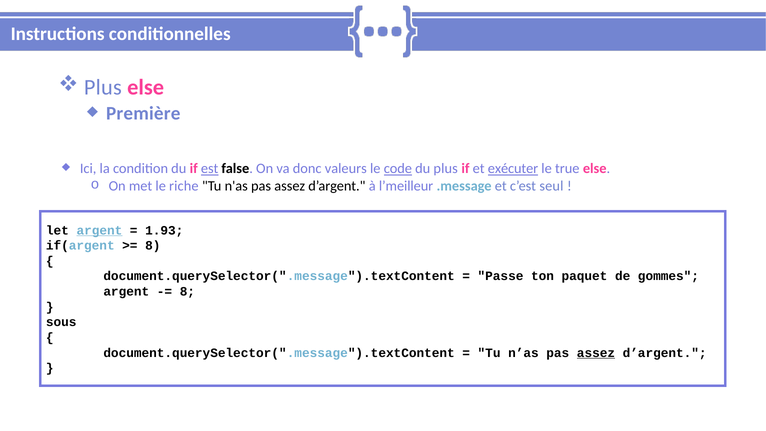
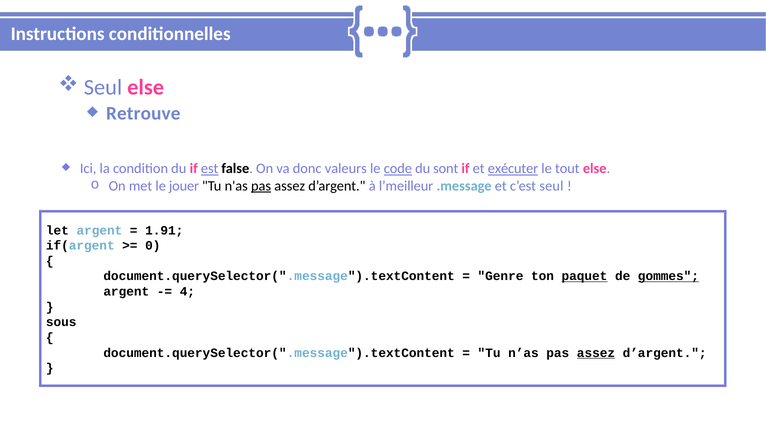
Plus at (103, 87): Plus -> Seul
Première: Première -> Retrouve
du plus: plus -> sont
true: true -> tout
riche: riche -> jouer
pas at (261, 186) underline: none -> present
argent at (99, 230) underline: present -> none
1.93: 1.93 -> 1.91
8 at (153, 246): 8 -> 0
Passe: Passe -> Genre
paquet underline: none -> present
gommes underline: none -> present
8 at (187, 291): 8 -> 4
